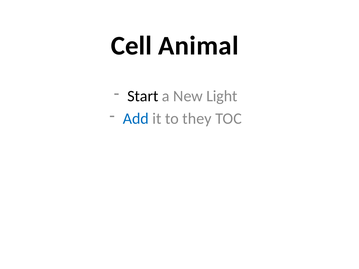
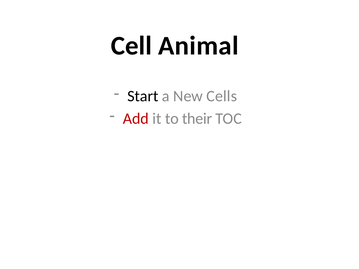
Light: Light -> Cells
Add colour: blue -> red
they: they -> their
